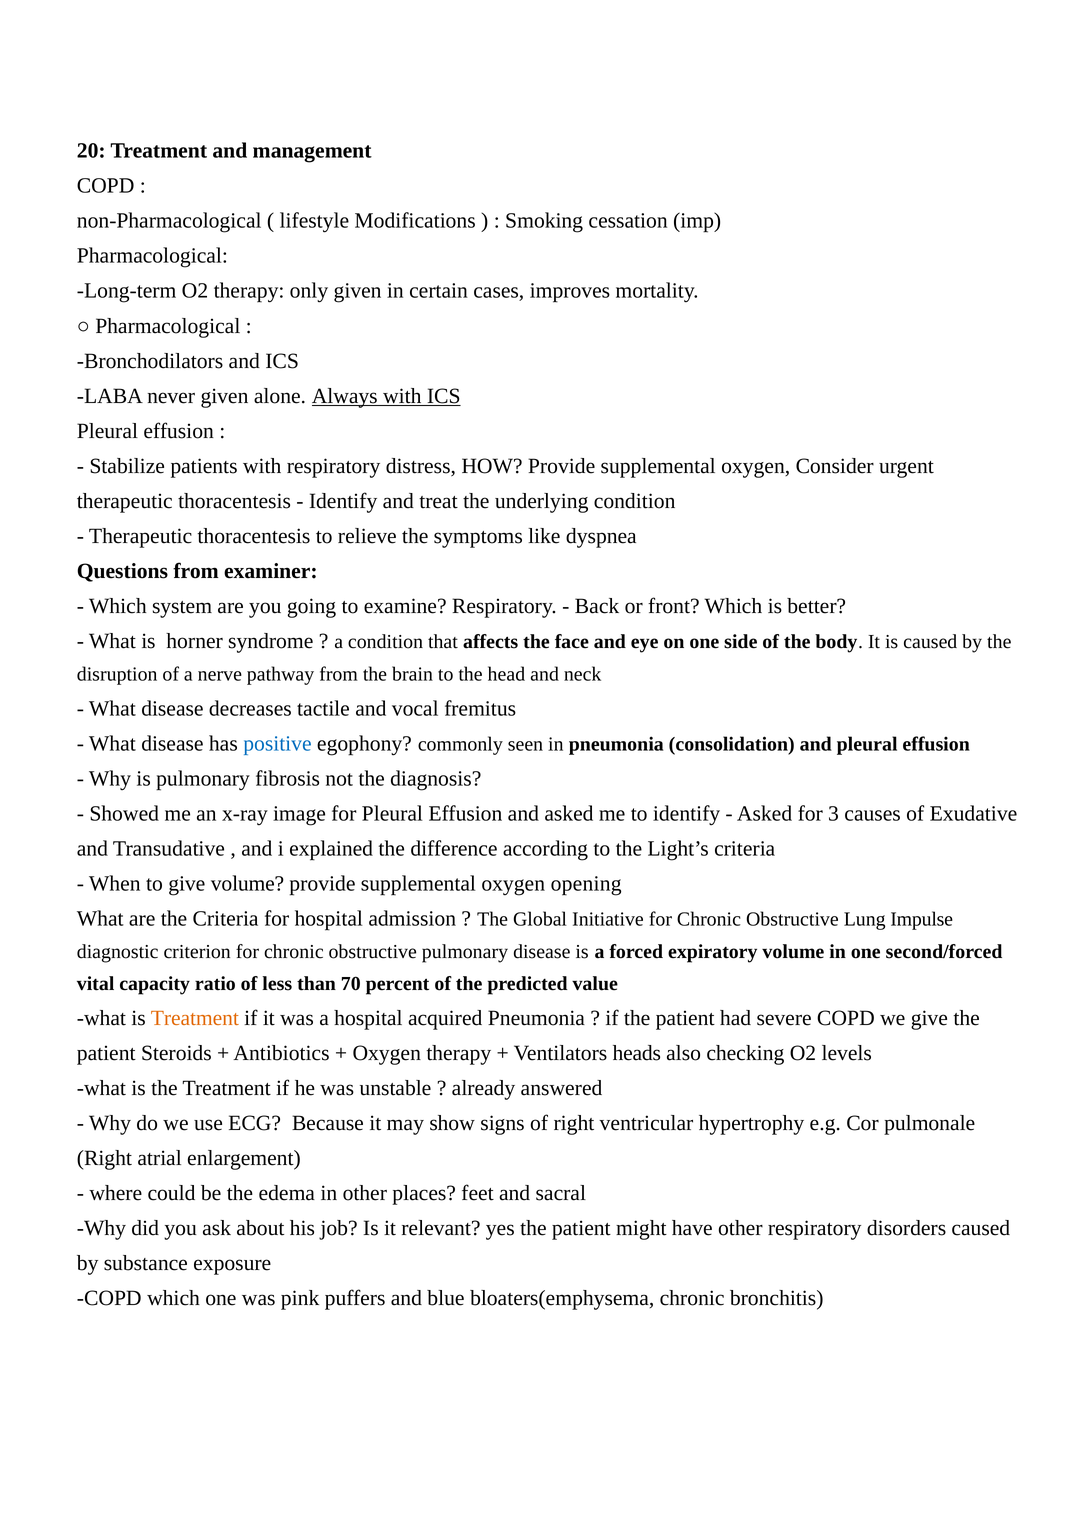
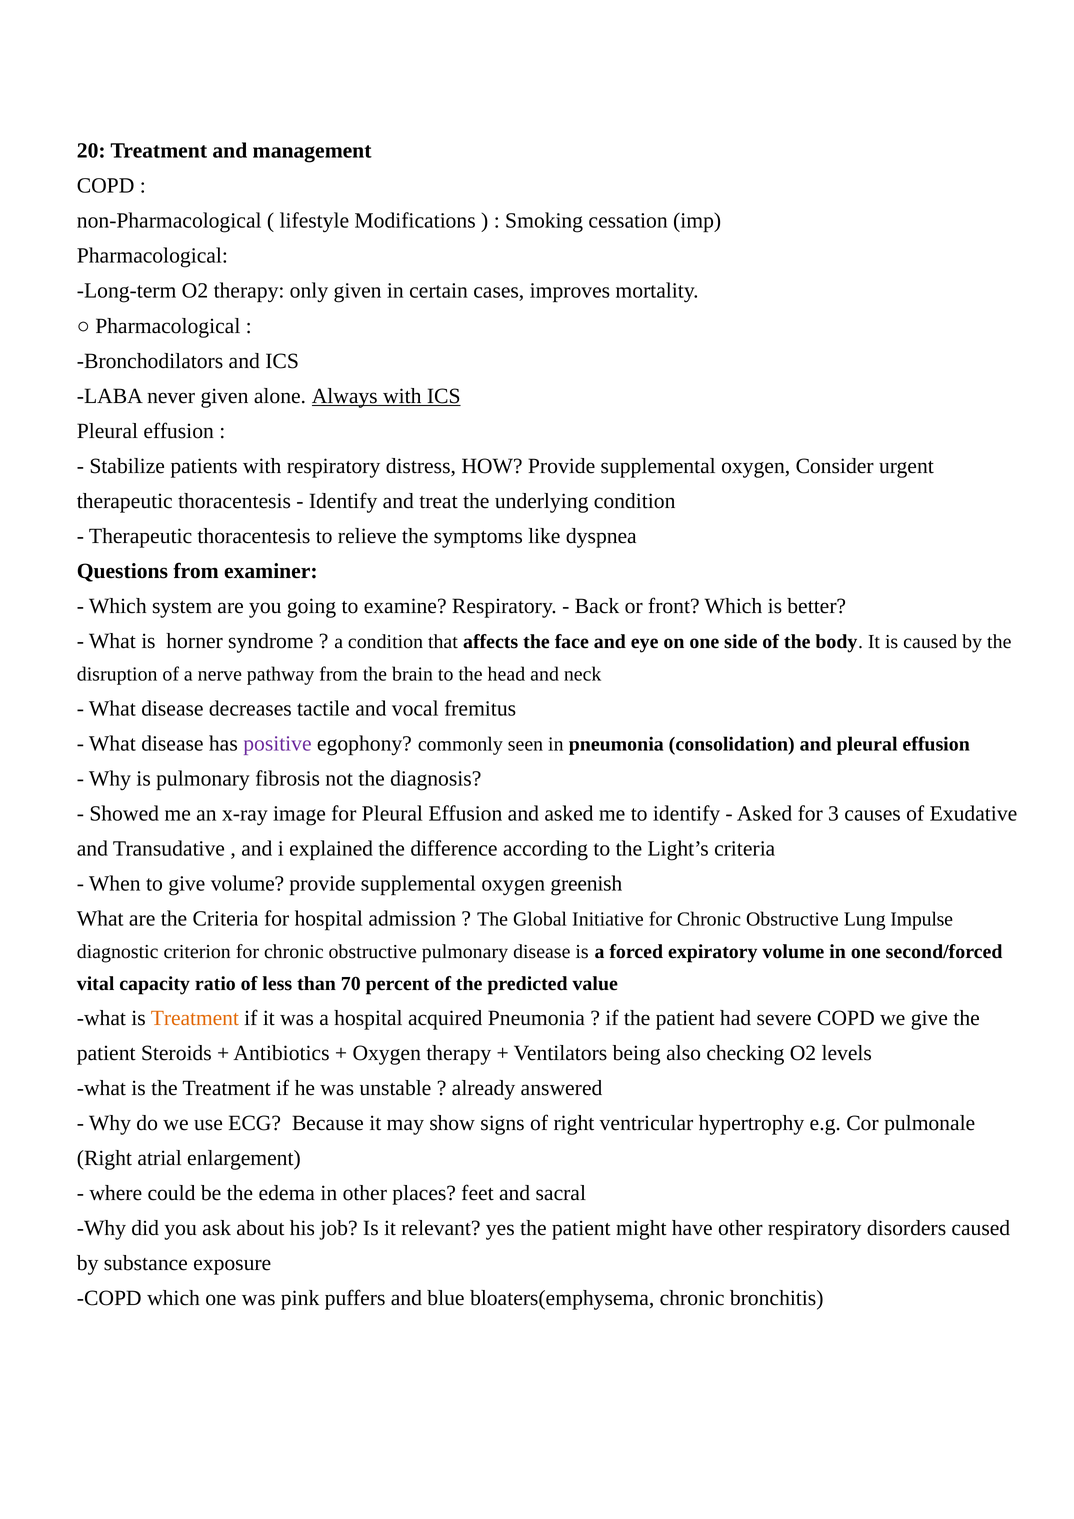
positive colour: blue -> purple
opening: opening -> greenish
heads: heads -> being
